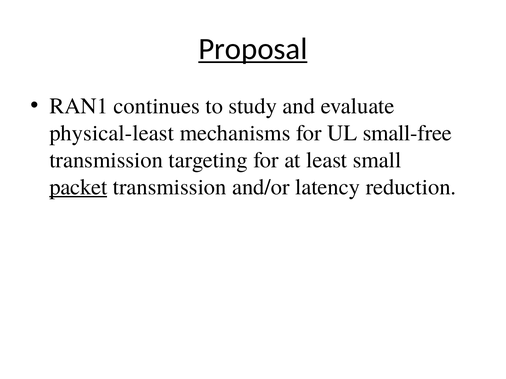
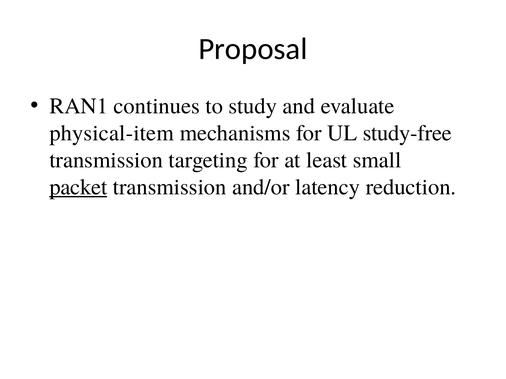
Proposal underline: present -> none
physical-least: physical-least -> physical-item
small-free: small-free -> study-free
